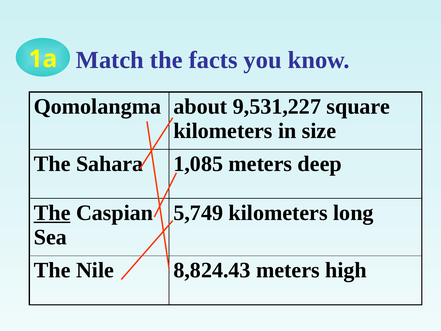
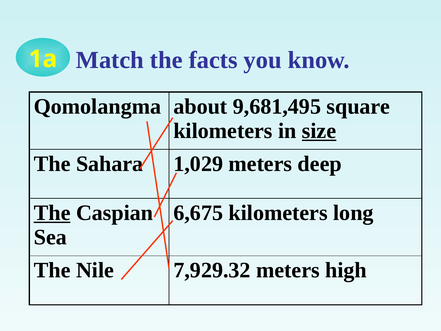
9,531,227: 9,531,227 -> 9,681,495
size underline: none -> present
1,085: 1,085 -> 1,029
5,749: 5,749 -> 6,675
8,824.43: 8,824.43 -> 7,929.32
